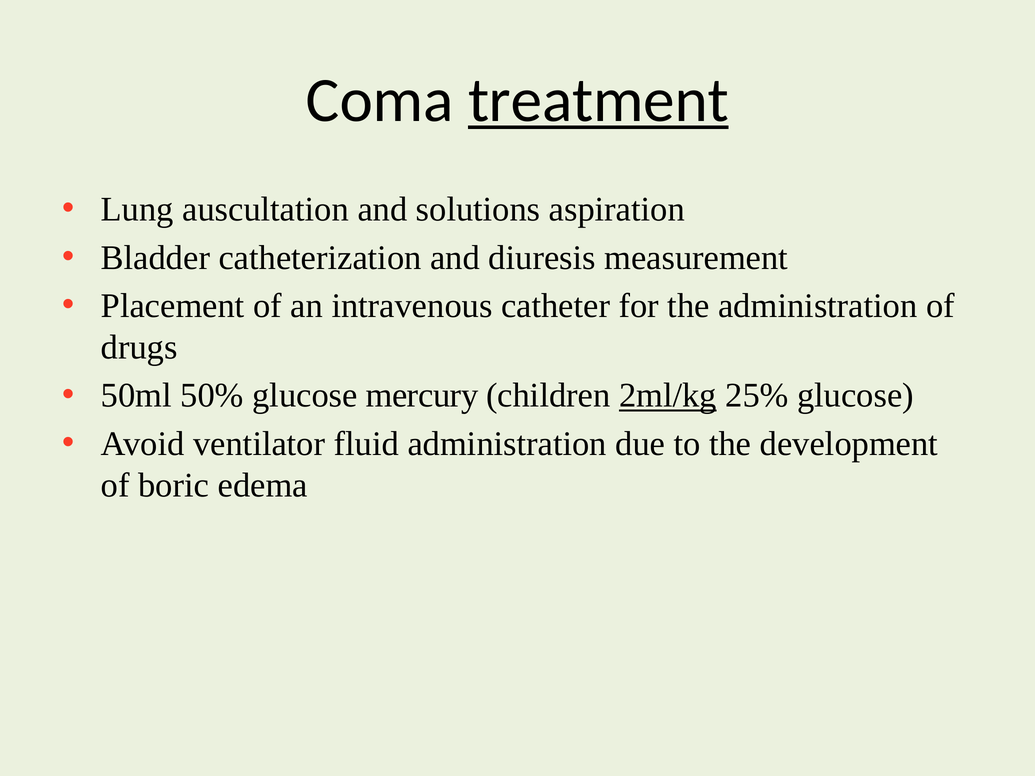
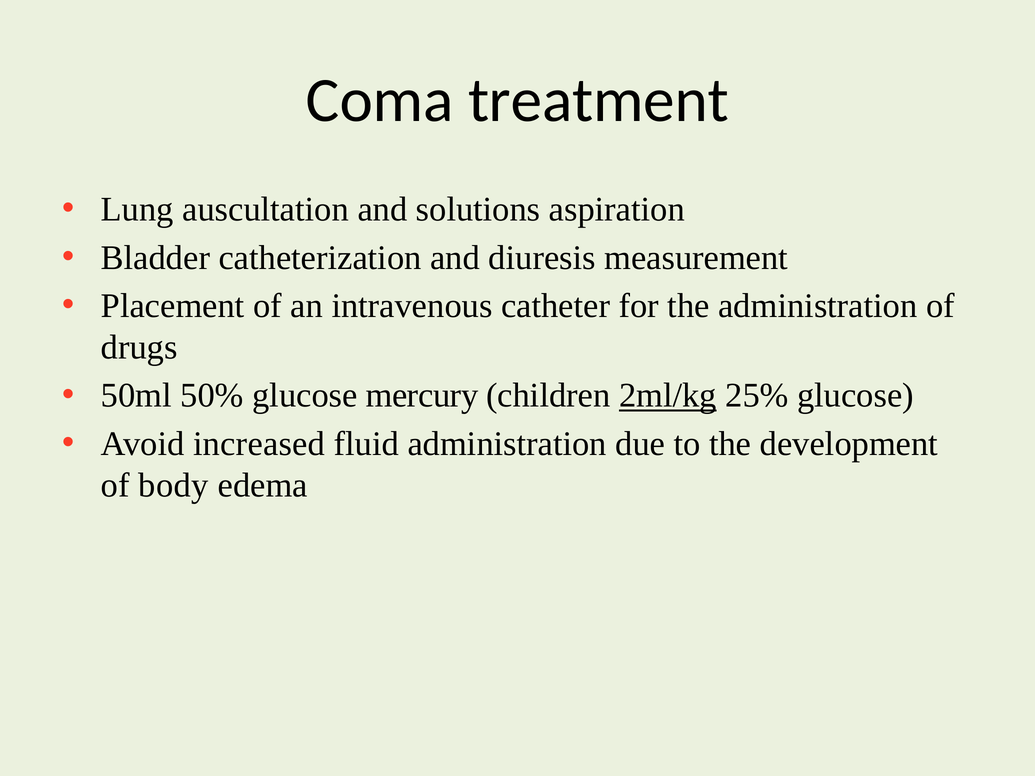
treatment underline: present -> none
ventilator: ventilator -> increased
boric: boric -> body
